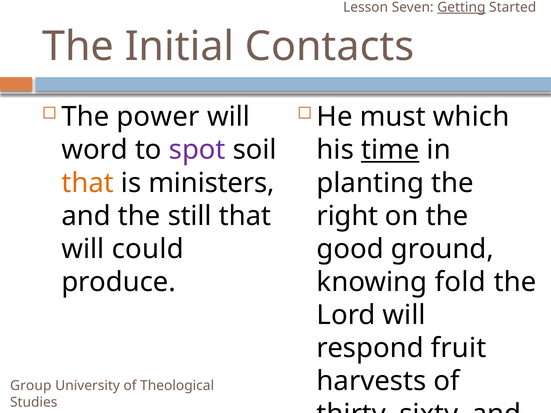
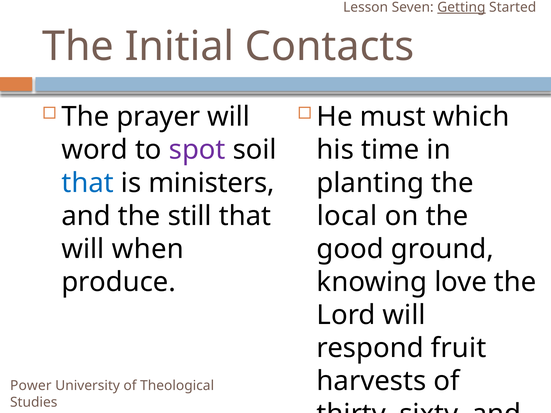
power: power -> prayer
time underline: present -> none
that at (88, 183) colour: orange -> blue
right: right -> local
could: could -> when
knowing fold: fold -> love
Group: Group -> Power
